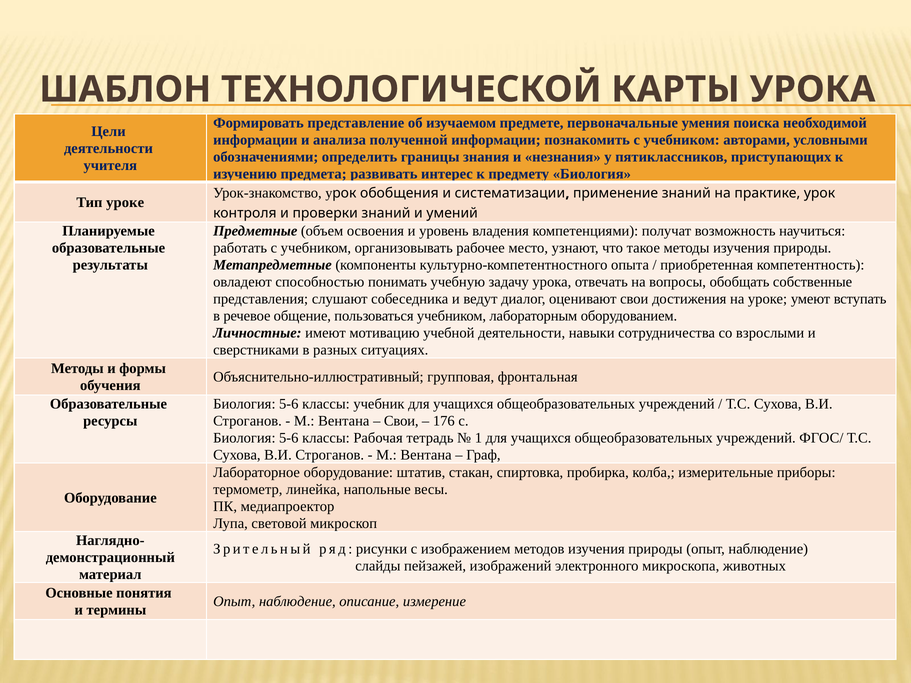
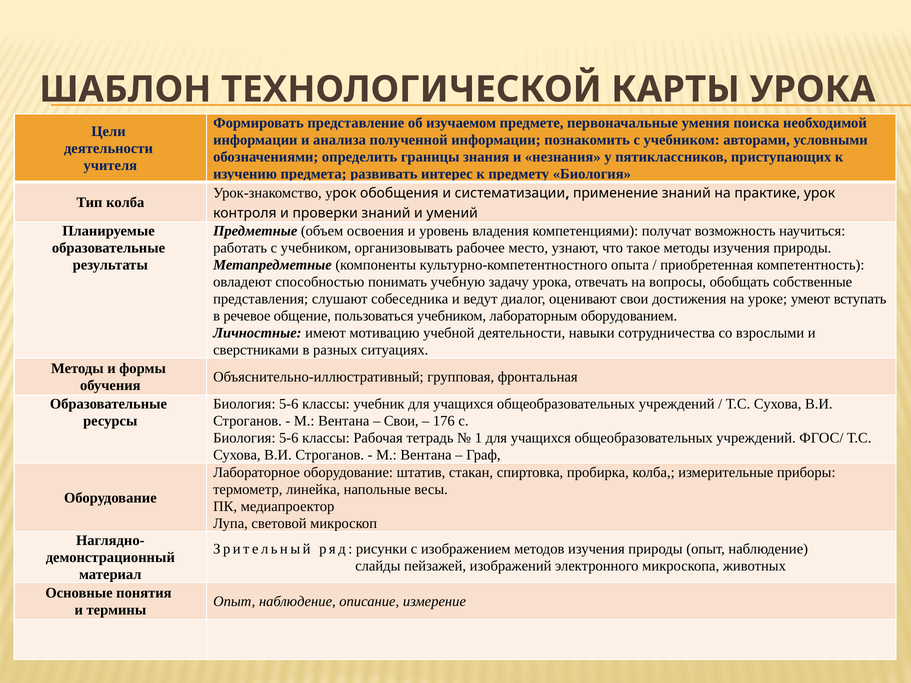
Тип уроке: уроке -> колба
